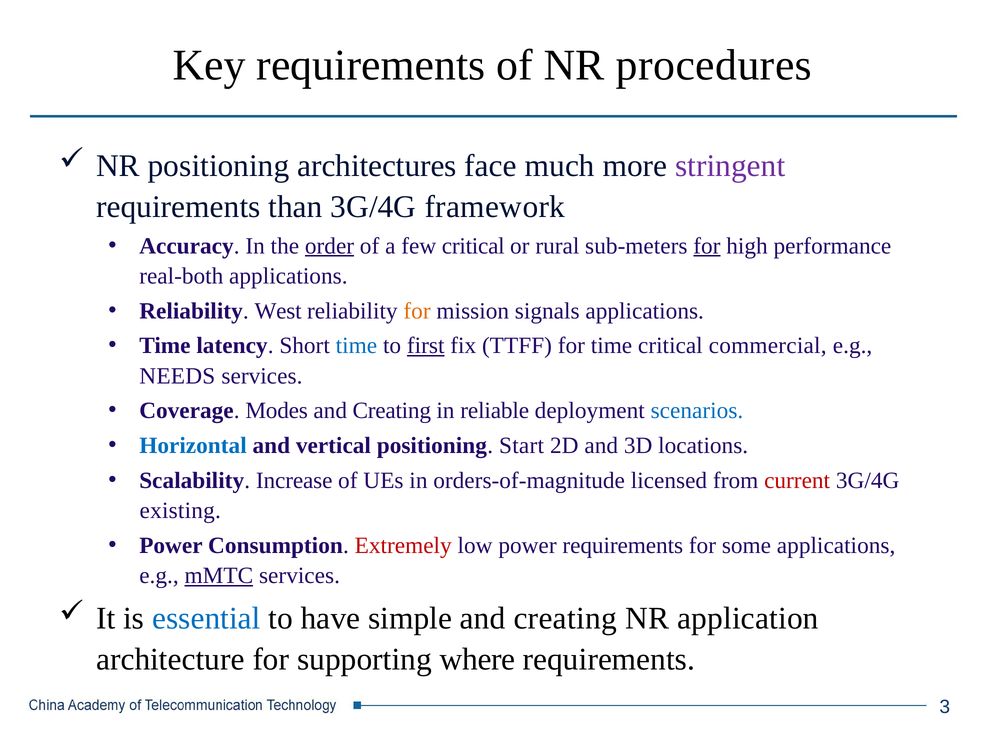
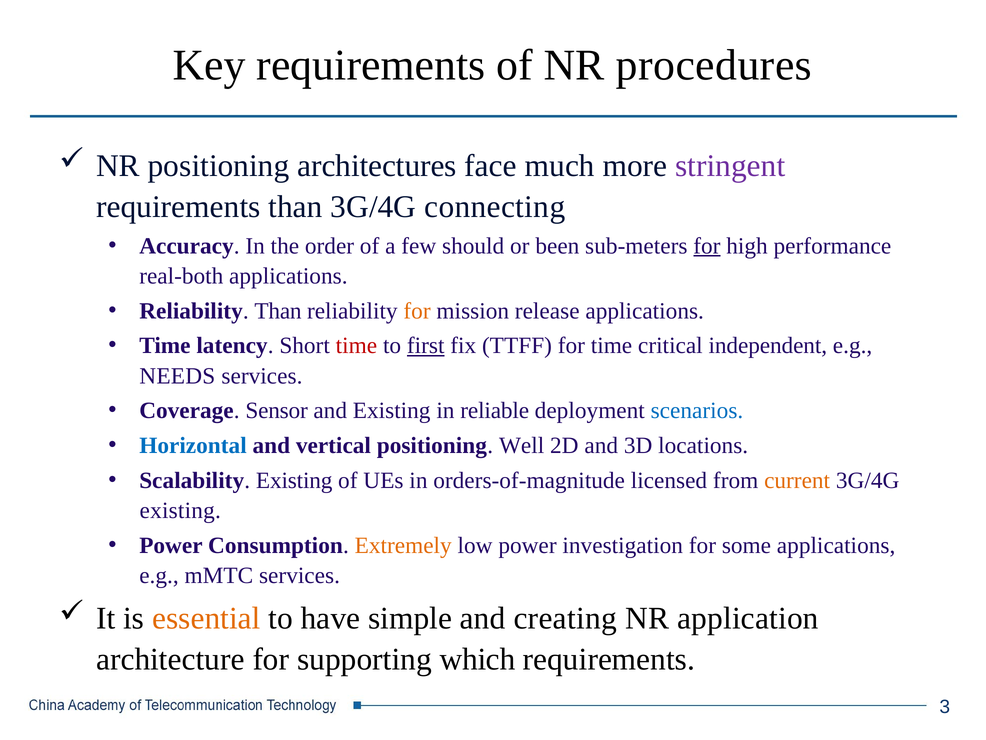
framework: framework -> connecting
order underline: present -> none
few critical: critical -> should
rural: rural -> been
Reliability West: West -> Than
signals: signals -> release
time at (356, 346) colour: blue -> red
commercial: commercial -> independent
Modes: Modes -> Sensor
Creating at (392, 411): Creating -> Existing
Start: Start -> Well
Scalability Increase: Increase -> Existing
current colour: red -> orange
Extremely colour: red -> orange
power requirements: requirements -> investigation
mMTC underline: present -> none
essential colour: blue -> orange
where: where -> which
